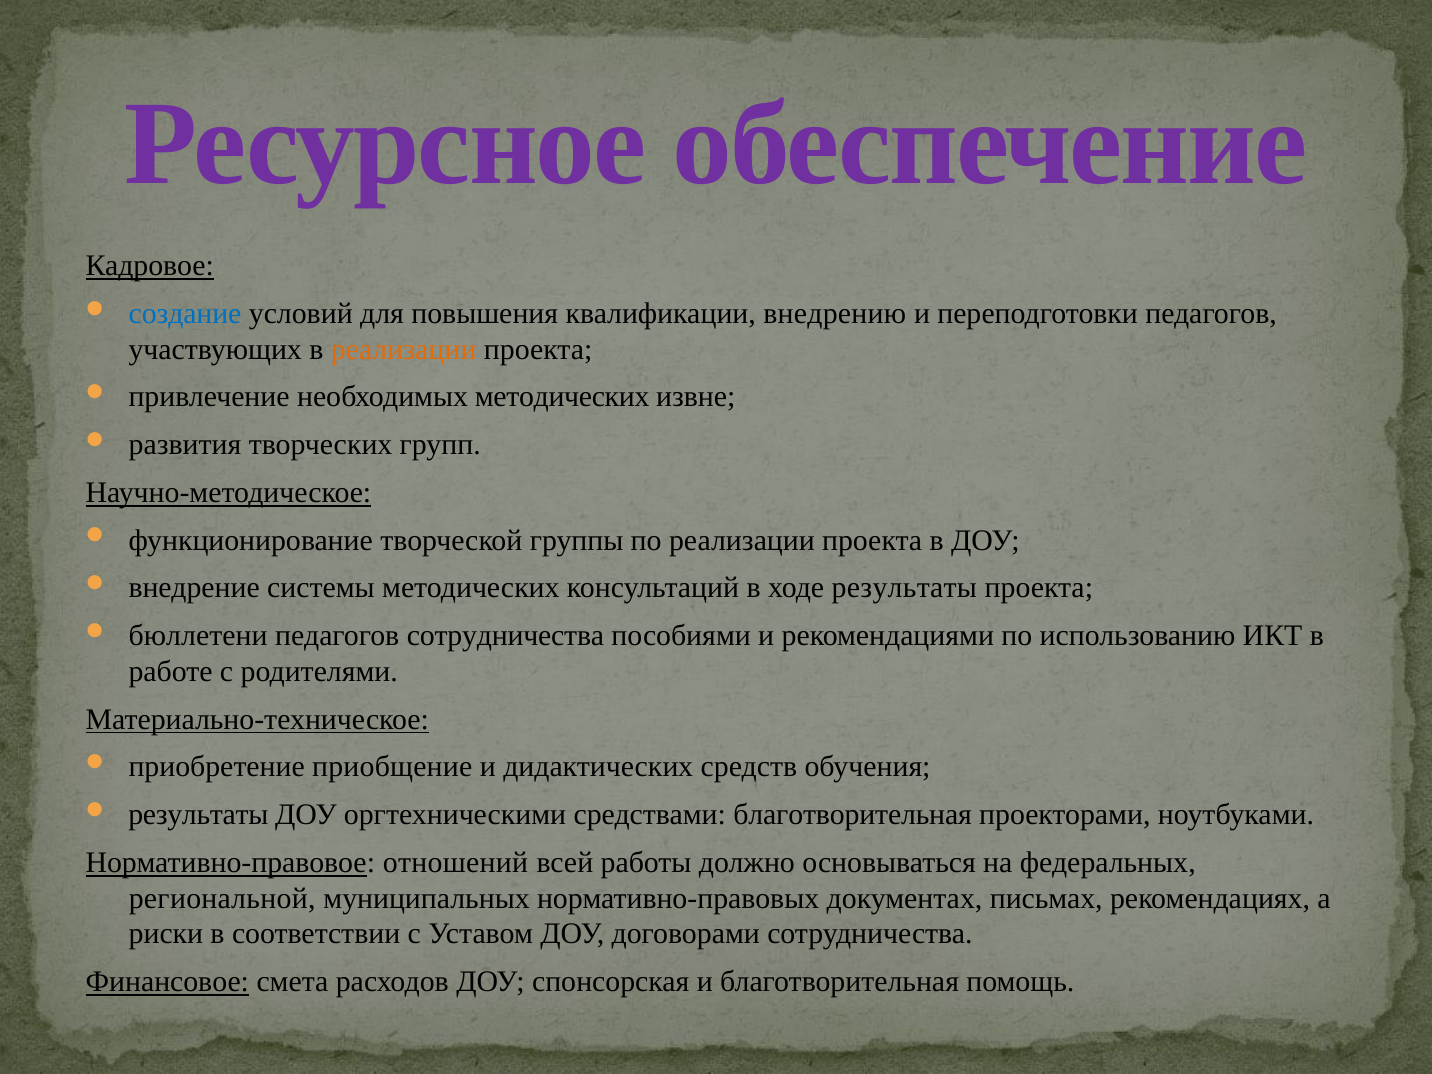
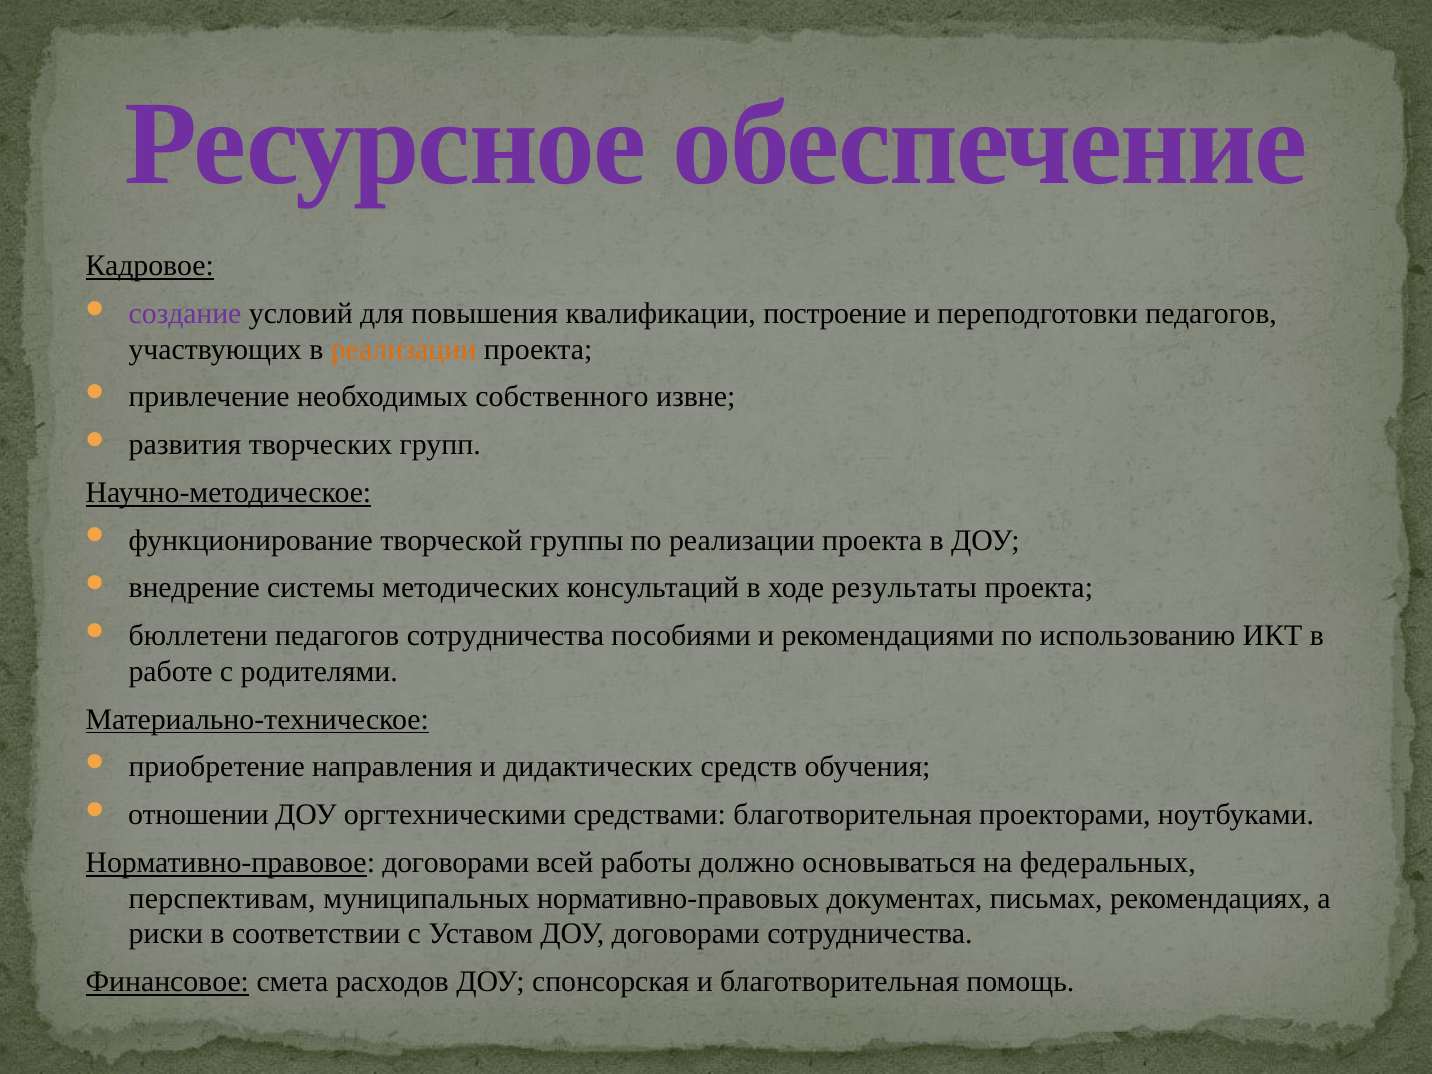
создание colour: blue -> purple
внедрению: внедрению -> построение
необходимых методических: методических -> собственного
приобщение: приобщение -> направления
результаты at (198, 815): результаты -> отношении
Нормативно-правовое отношений: отношений -> договорами
региональной: региональной -> перспективам
